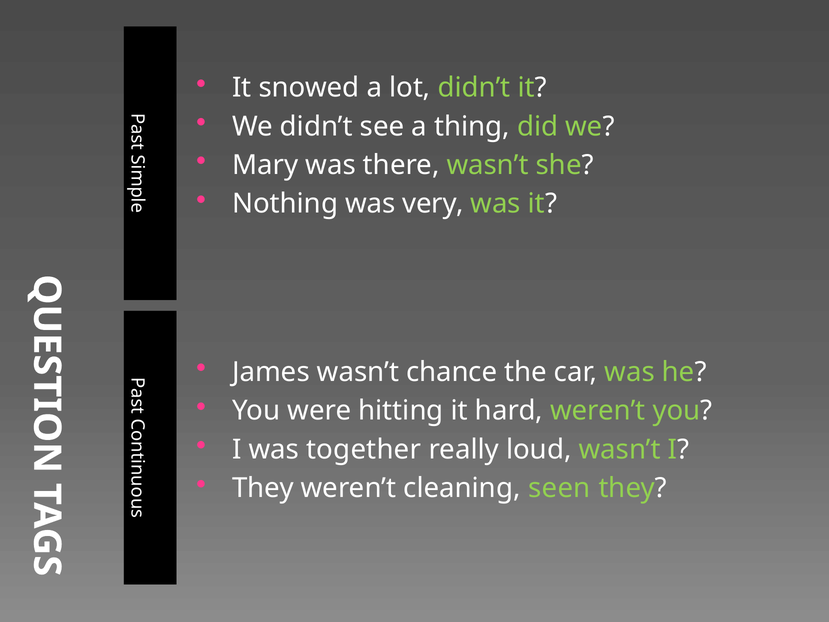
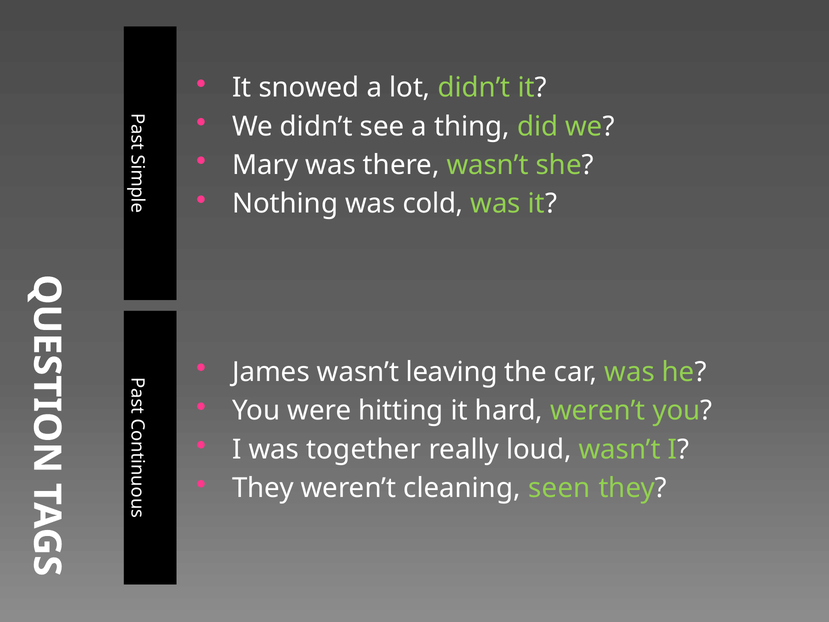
very: very -> cold
chance: chance -> leaving
